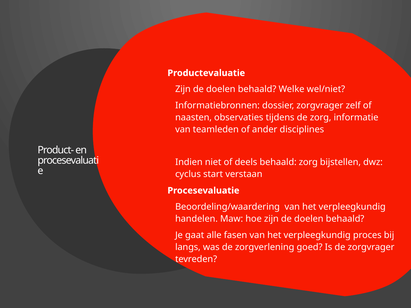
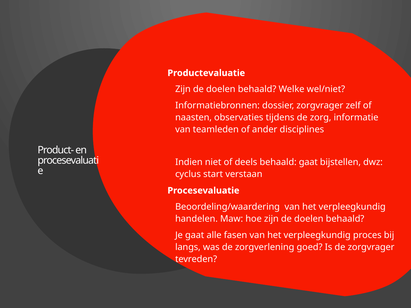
behaald zorg: zorg -> gaat
